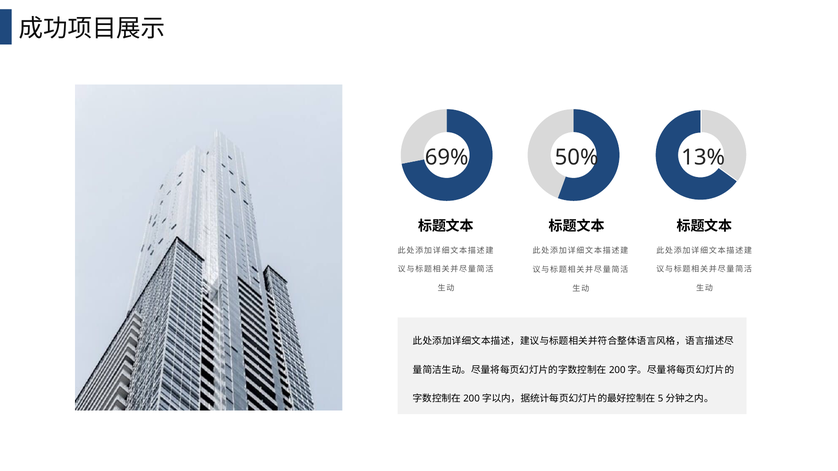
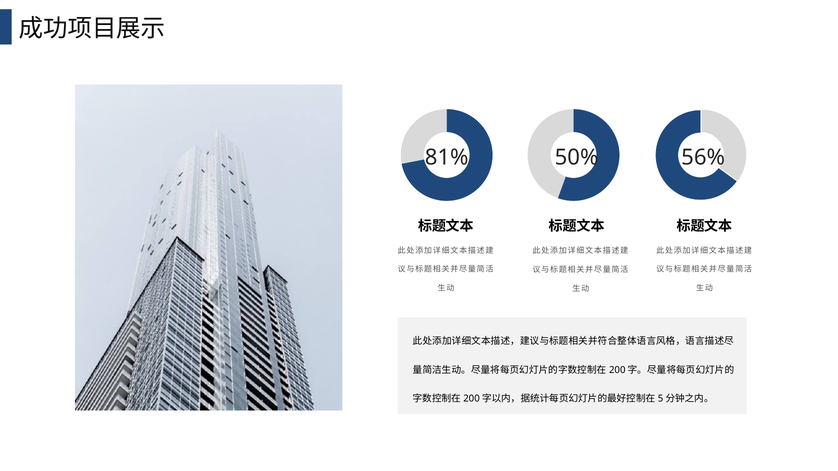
69%: 69% -> 81%
13%: 13% -> 56%
